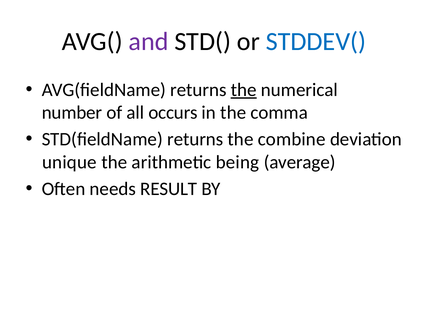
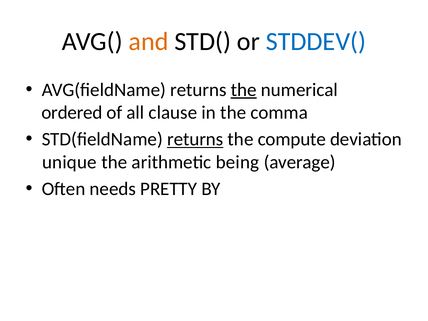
and colour: purple -> orange
number: number -> ordered
occurs: occurs -> clause
returns at (195, 139) underline: none -> present
combine: combine -> compute
RESULT: RESULT -> PRETTY
